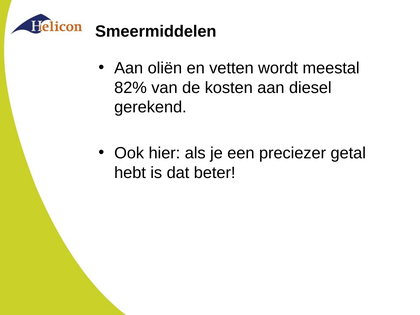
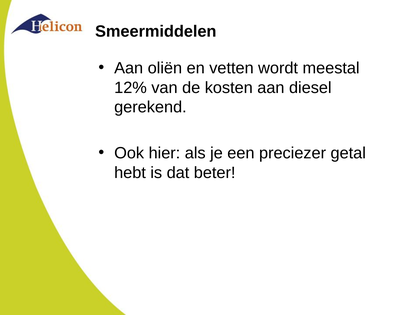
82%: 82% -> 12%
